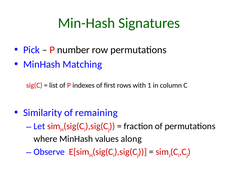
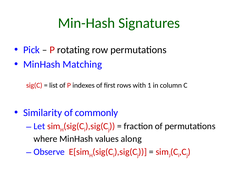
number: number -> rotating
remaining: remaining -> commonly
